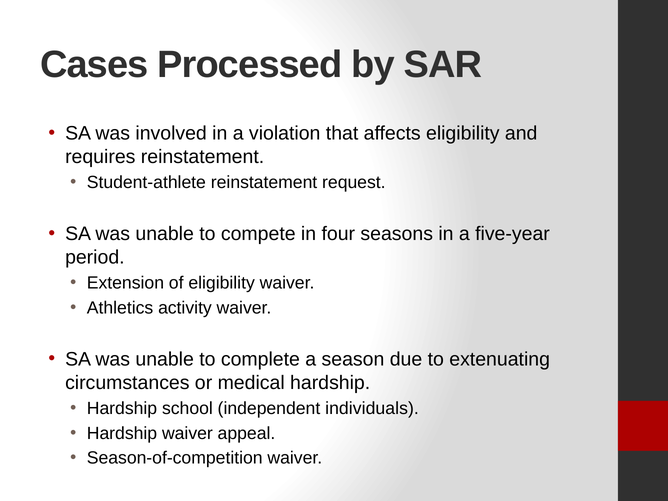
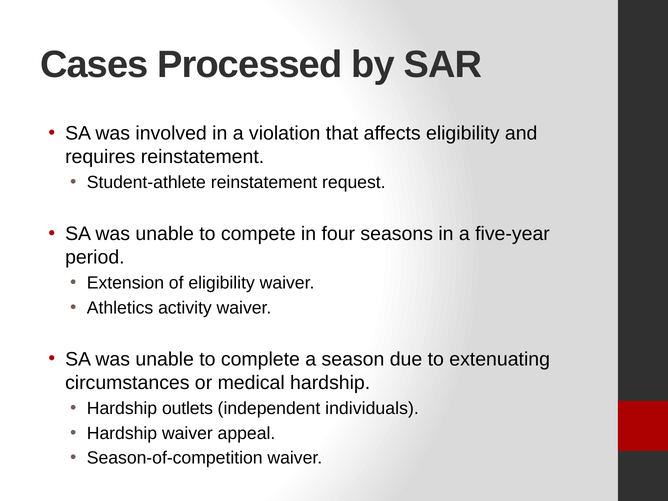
school: school -> outlets
